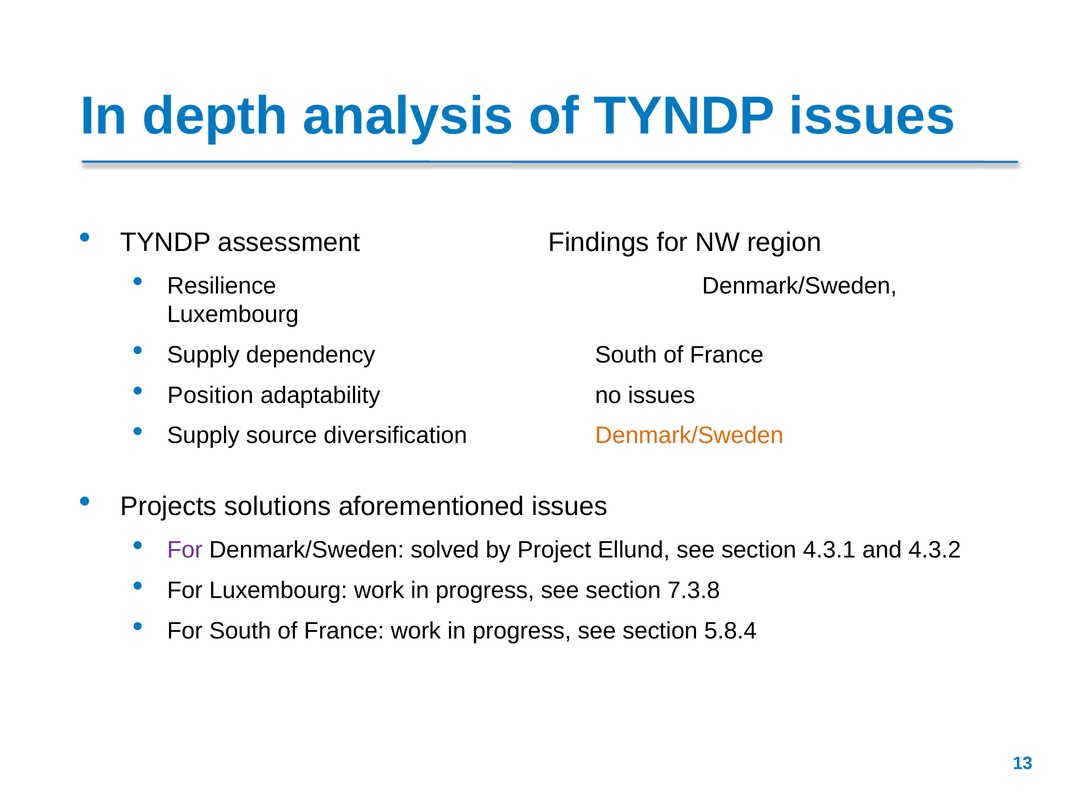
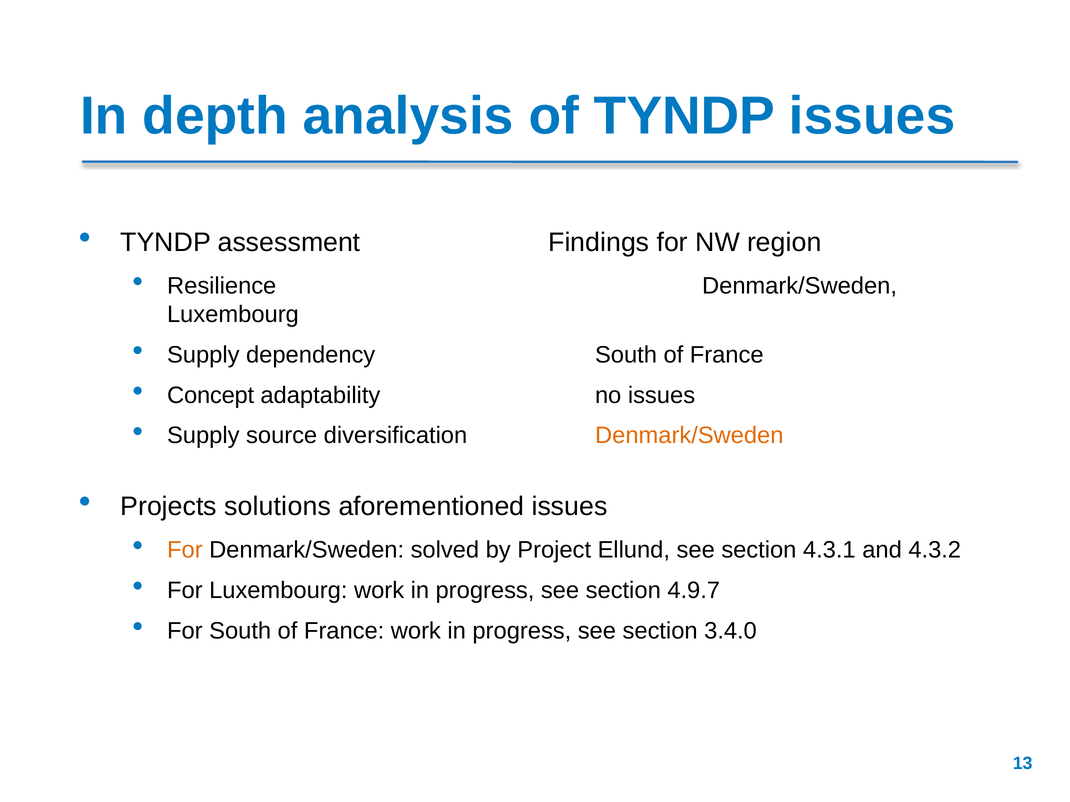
Position: Position -> Concept
For at (185, 550) colour: purple -> orange
7.3.8: 7.3.8 -> 4.9.7
5.8.4: 5.8.4 -> 3.4.0
